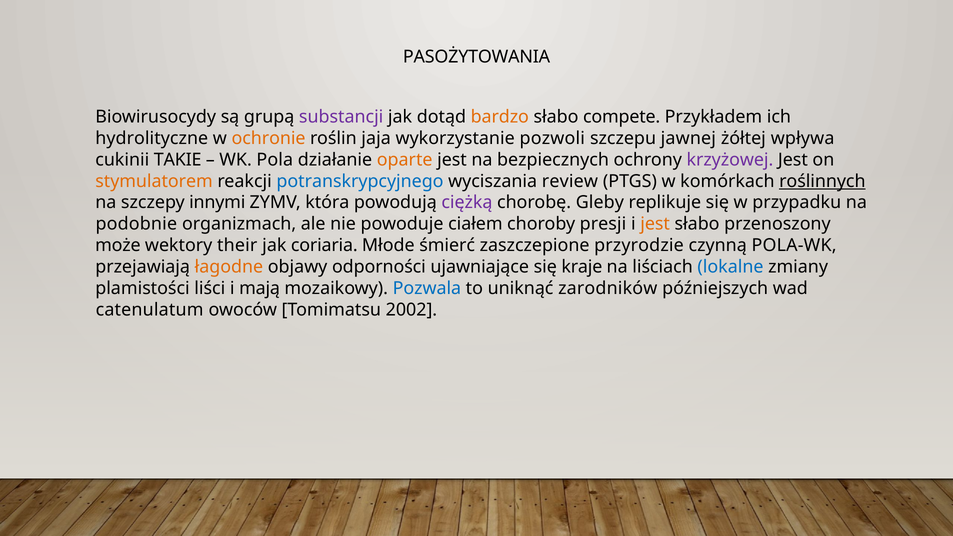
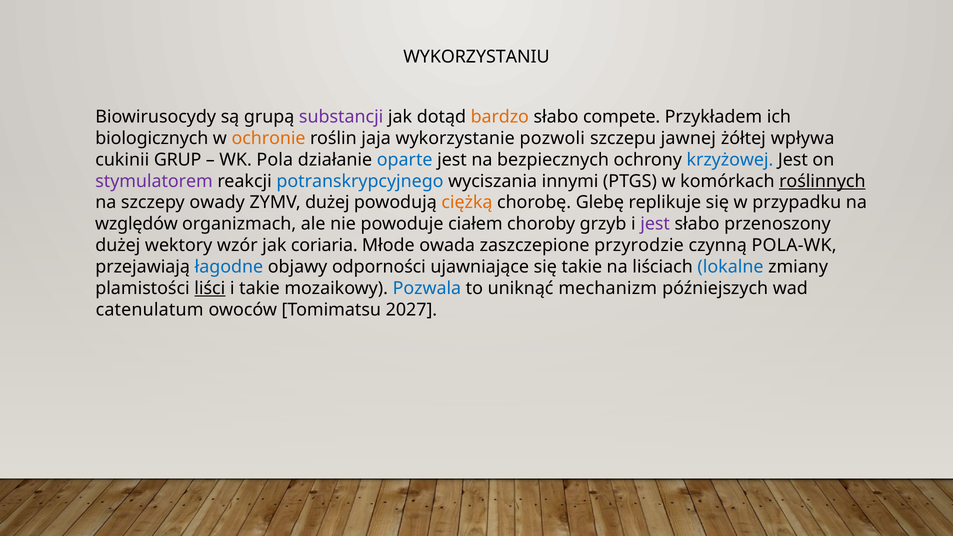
PASOŻYTOWANIA: PASOŻYTOWANIA -> WYKORZYSTANIU
hydrolityczne: hydrolityczne -> biologicznych
TAKIE: TAKIE -> GRUP
oparte colour: orange -> blue
krzyżowej colour: purple -> blue
stymulatorem colour: orange -> purple
review: review -> innymi
innymi: innymi -> owady
ZYMV która: która -> dużej
ciężką colour: purple -> orange
Gleby: Gleby -> Glebę
podobnie: podobnie -> względów
presji: presji -> grzyb
jest at (655, 224) colour: orange -> purple
może at (118, 245): może -> dużej
their: their -> wzór
śmierć: śmierć -> owada
łagodne colour: orange -> blue
się kraje: kraje -> takie
liści underline: none -> present
i mają: mają -> takie
zarodników: zarodników -> mechanizm
2002: 2002 -> 2027
